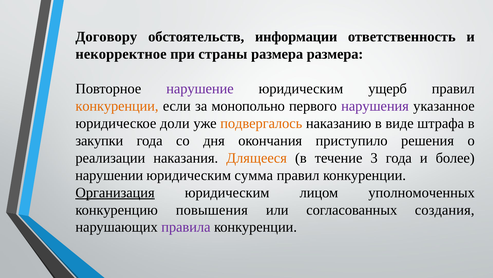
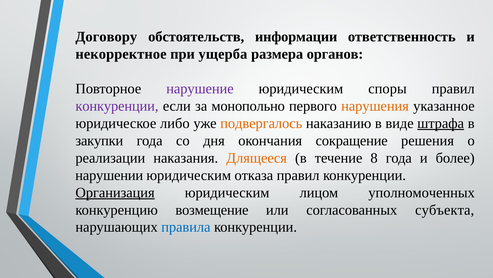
страны: страны -> ущерба
размера размера: размера -> органов
ущерб: ущерб -> споры
конкуренции at (117, 106) colour: orange -> purple
нарушения colour: purple -> orange
доли: доли -> либо
штрафа underline: none -> present
приступило: приступило -> сокращение
3: 3 -> 8
сумма: сумма -> отказа
повышения: повышения -> возмещение
создания: создания -> субъекта
правила colour: purple -> blue
